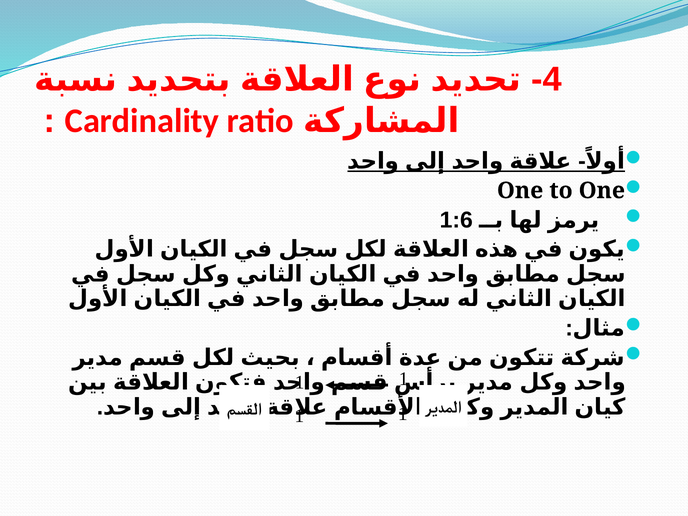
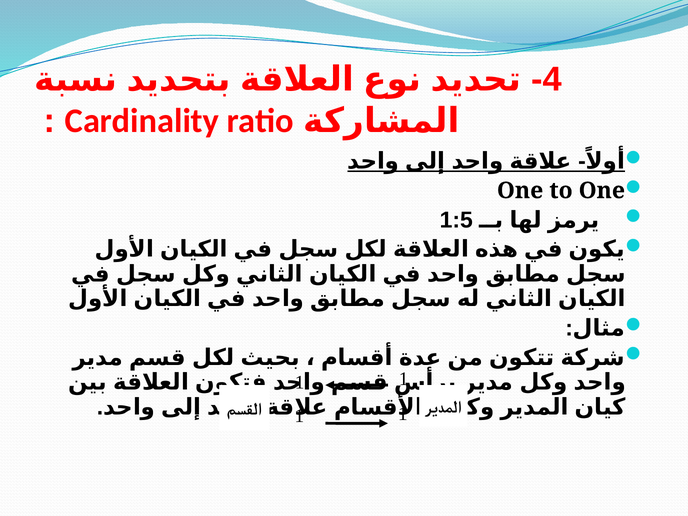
1:6: 1:6 -> 1:5
